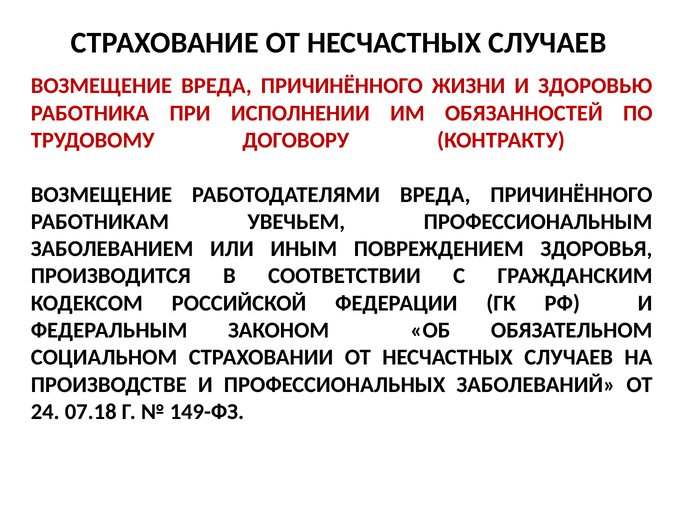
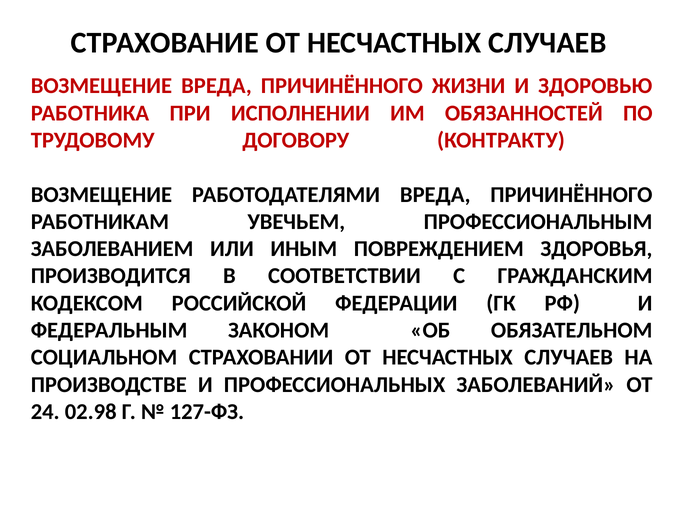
07.18: 07.18 -> 02.98
149-ФЗ: 149-ФЗ -> 127-ФЗ
